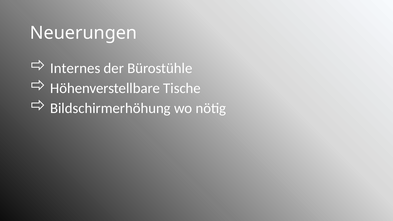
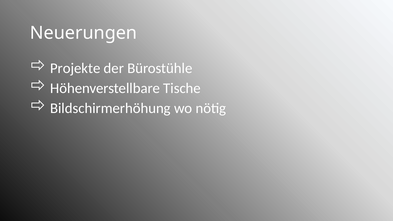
Internes: Internes -> Projekte
